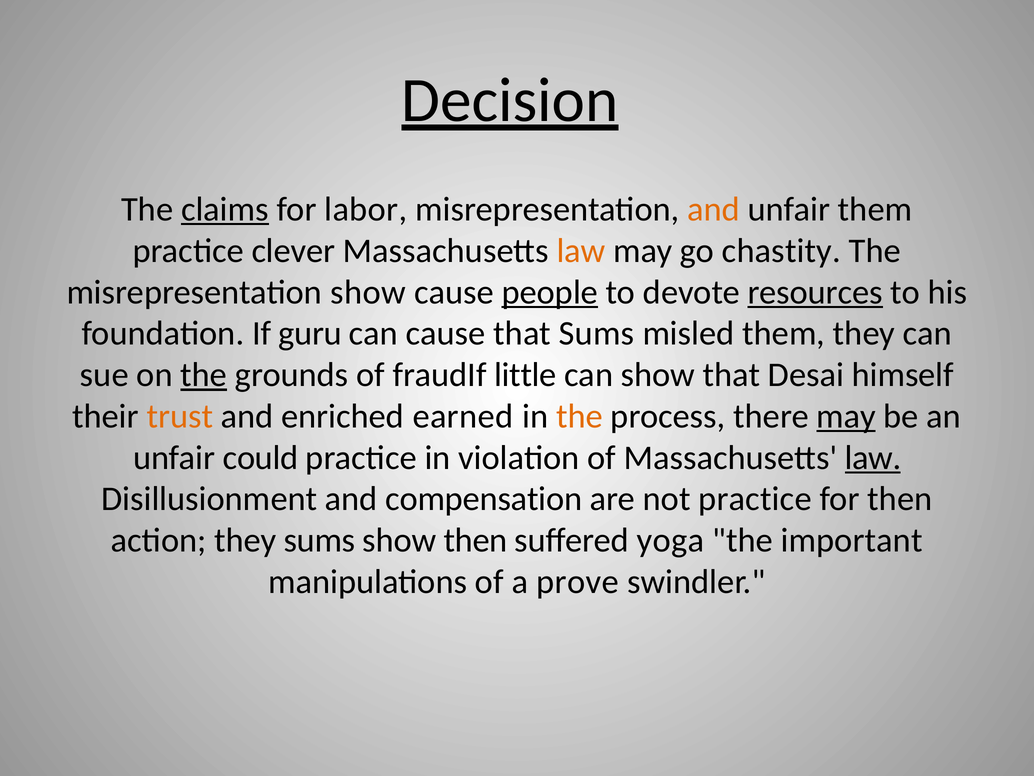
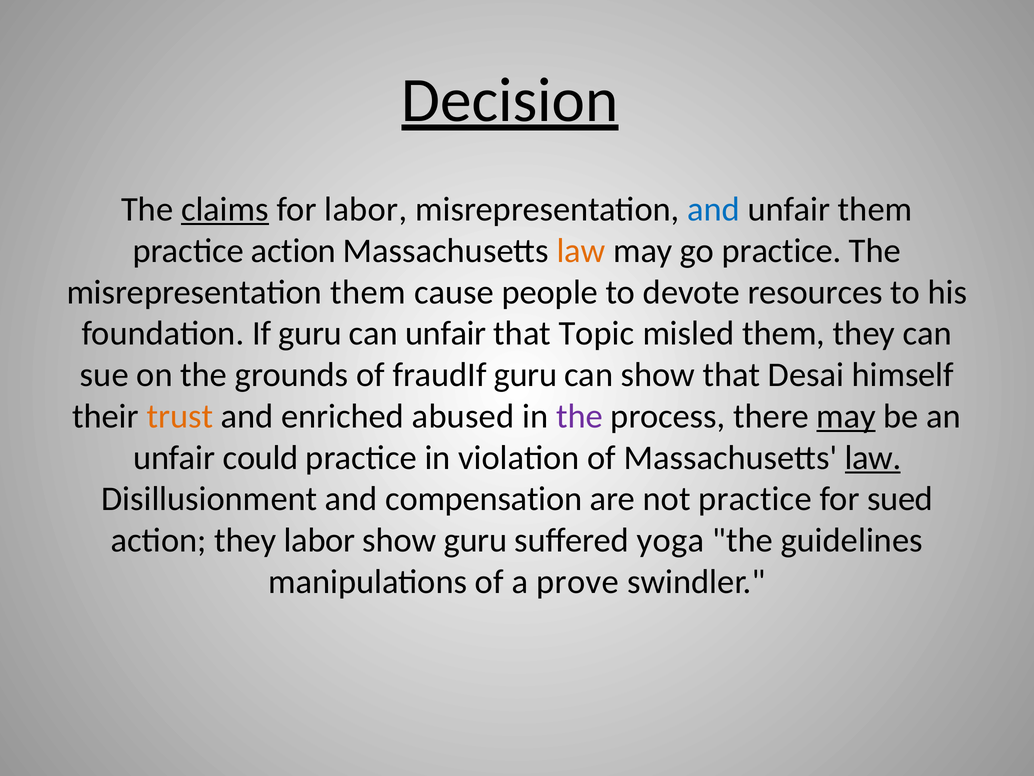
and at (714, 209) colour: orange -> blue
practice clever: clever -> action
go chastity: chastity -> practice
misrepresentation show: show -> them
people underline: present -> none
resources underline: present -> none
can cause: cause -> unfair
that Sums: Sums -> Topic
the at (204, 375) underline: present -> none
fraudIf little: little -> guru
earned: earned -> abused
the at (579, 416) colour: orange -> purple
for then: then -> sued
they sums: sums -> labor
show then: then -> guru
important: important -> guidelines
